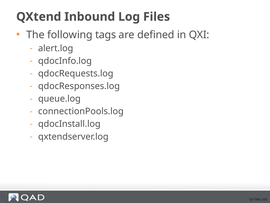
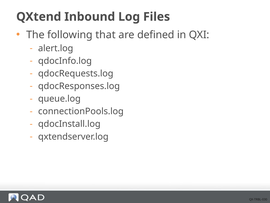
tags: tags -> that
